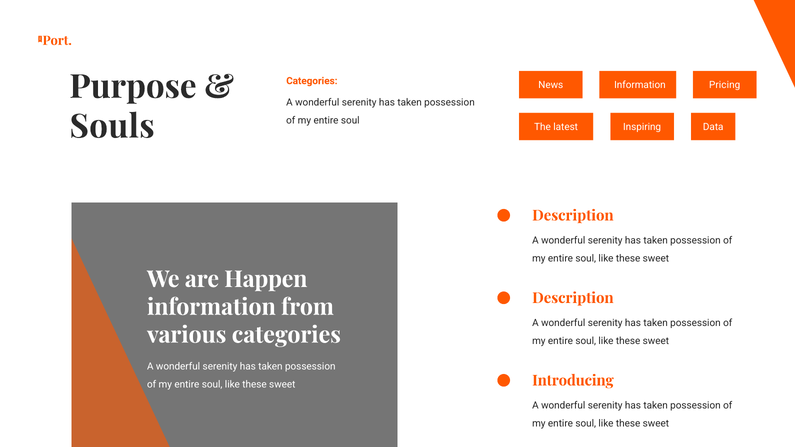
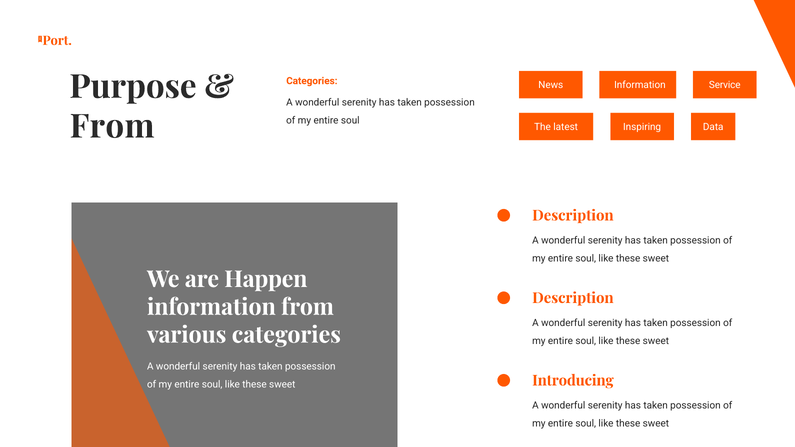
Pricing: Pricing -> Service
Souls at (112, 127): Souls -> From
